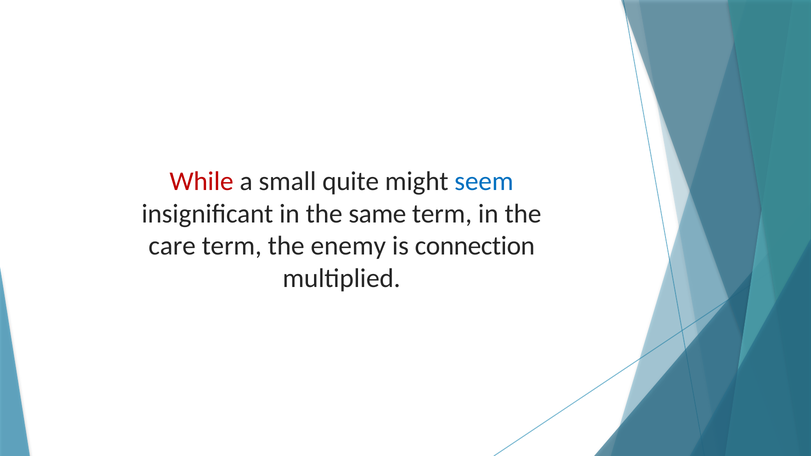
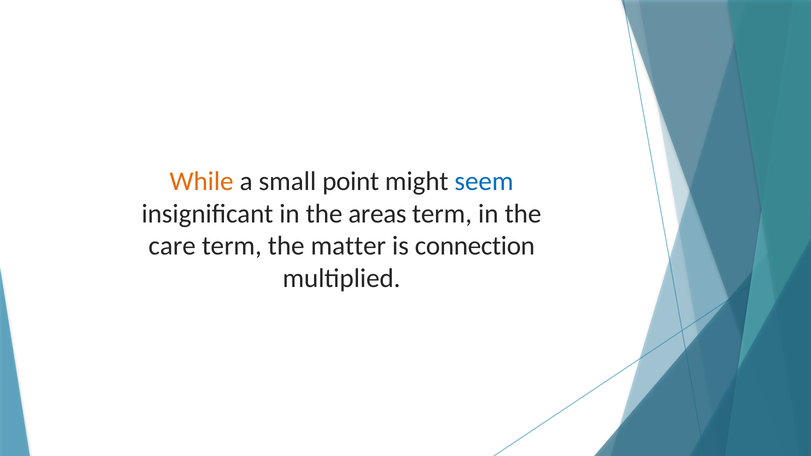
While colour: red -> orange
quite: quite -> point
same: same -> areas
enemy: enemy -> matter
